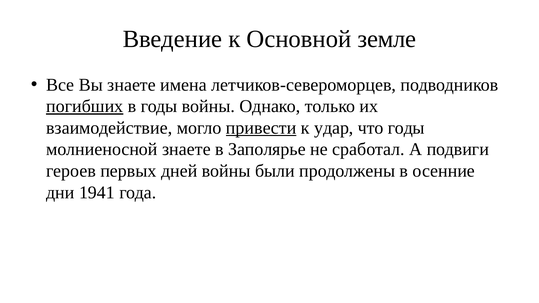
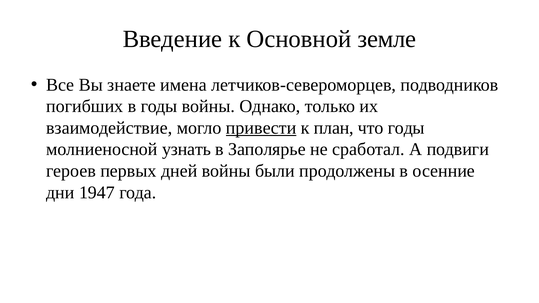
погибших underline: present -> none
удар: удар -> план
молниеносной знаете: знаете -> узнать
1941: 1941 -> 1947
